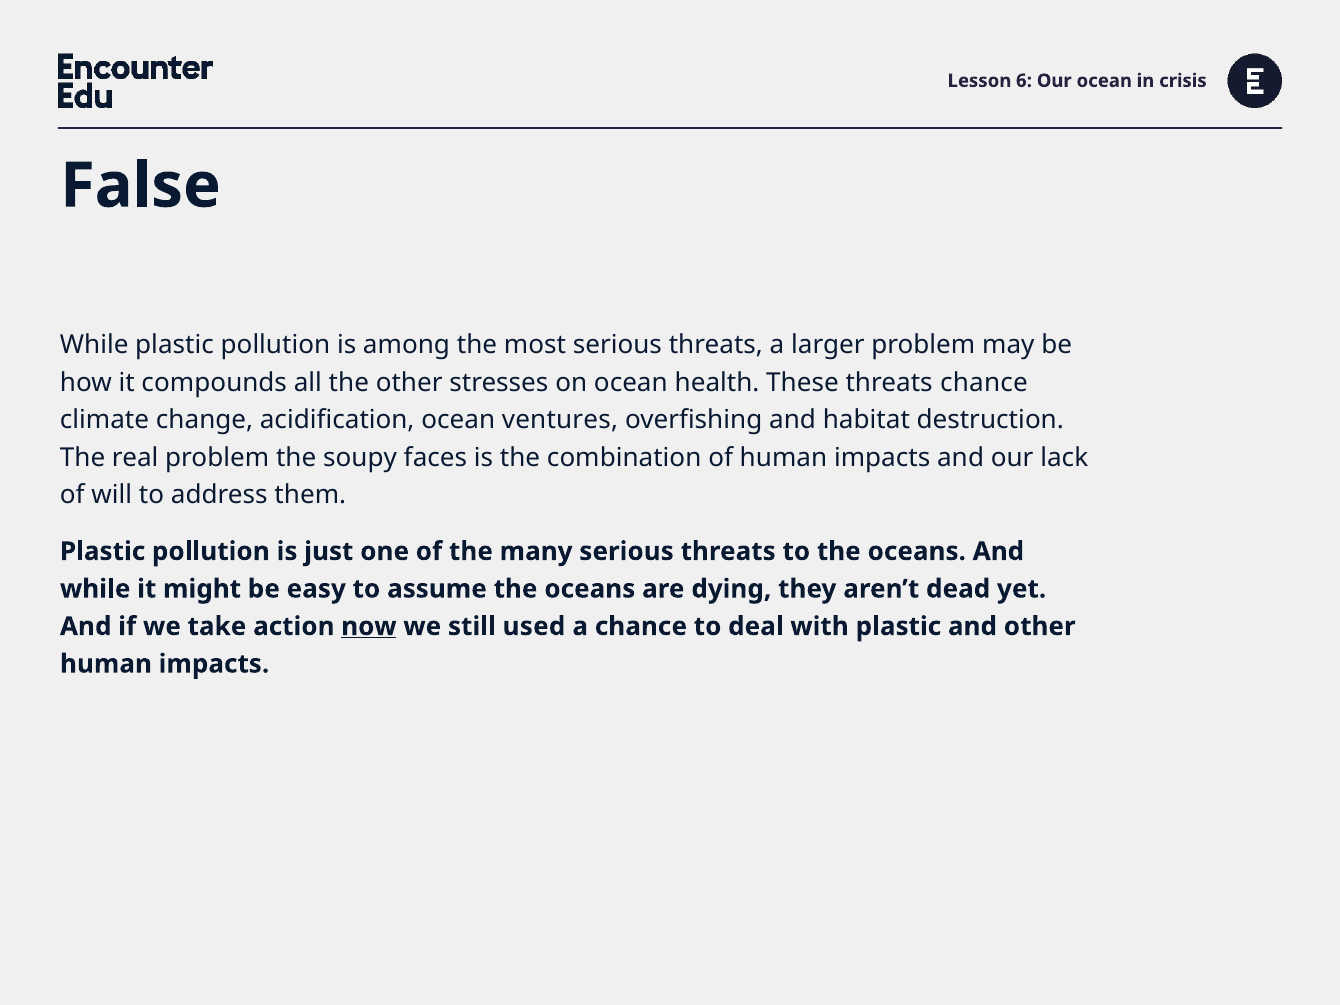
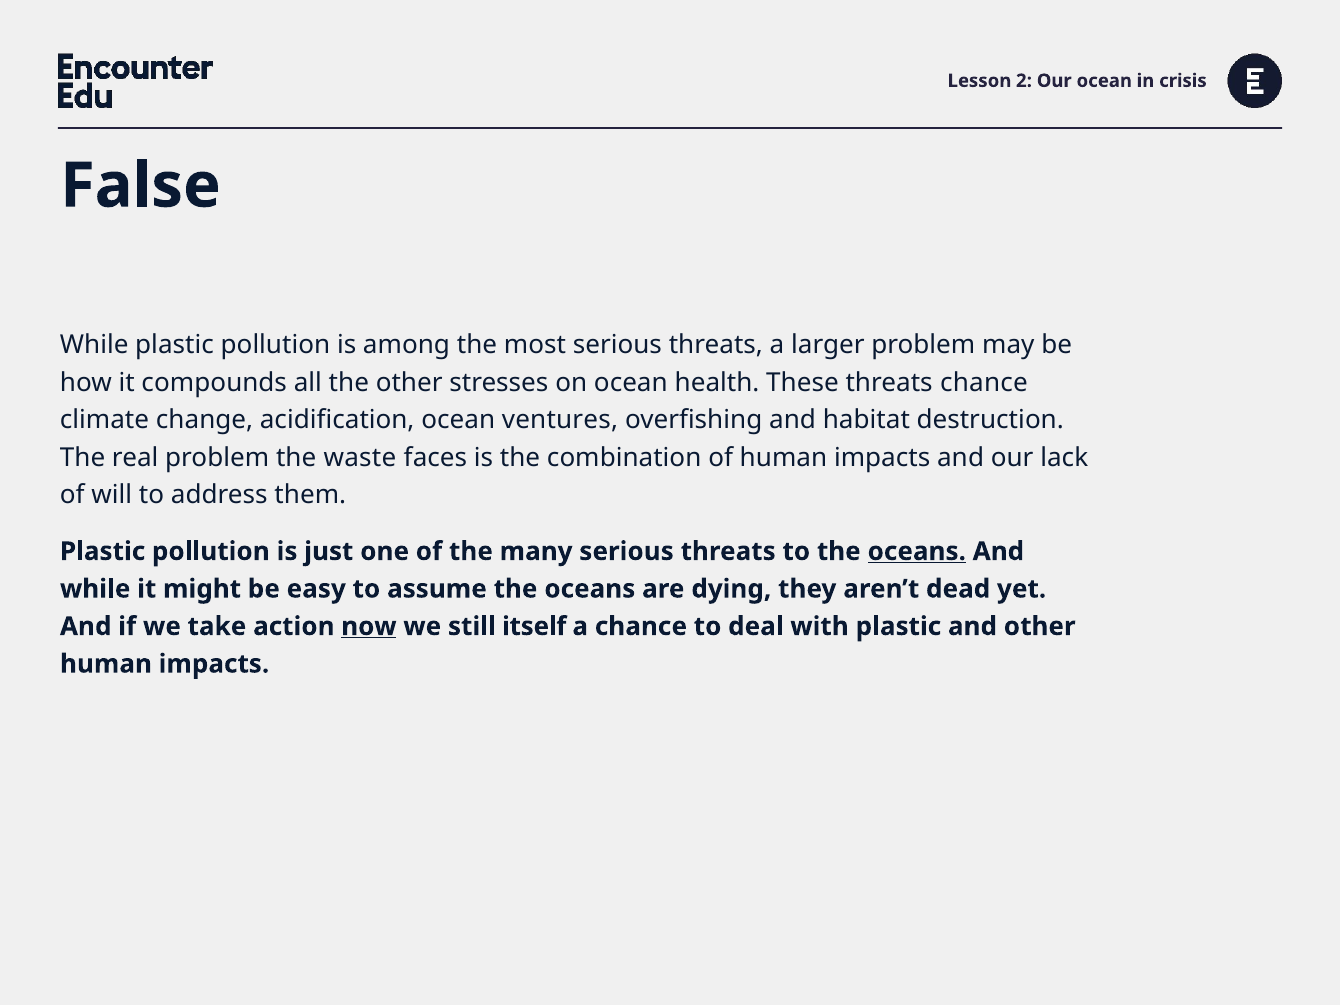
6: 6 -> 2
soupy: soupy -> waste
oceans at (917, 551) underline: none -> present
used: used -> itself
